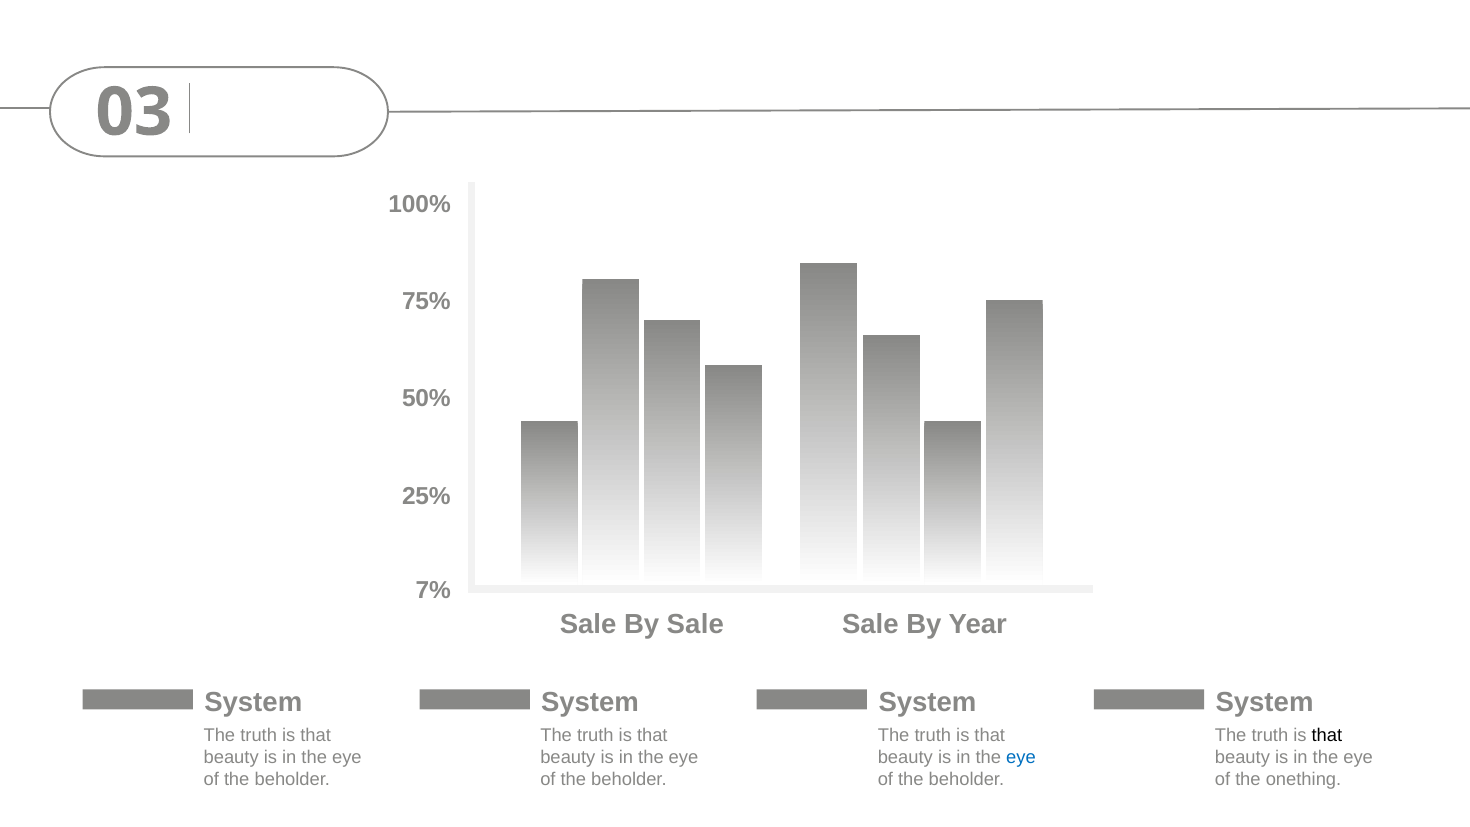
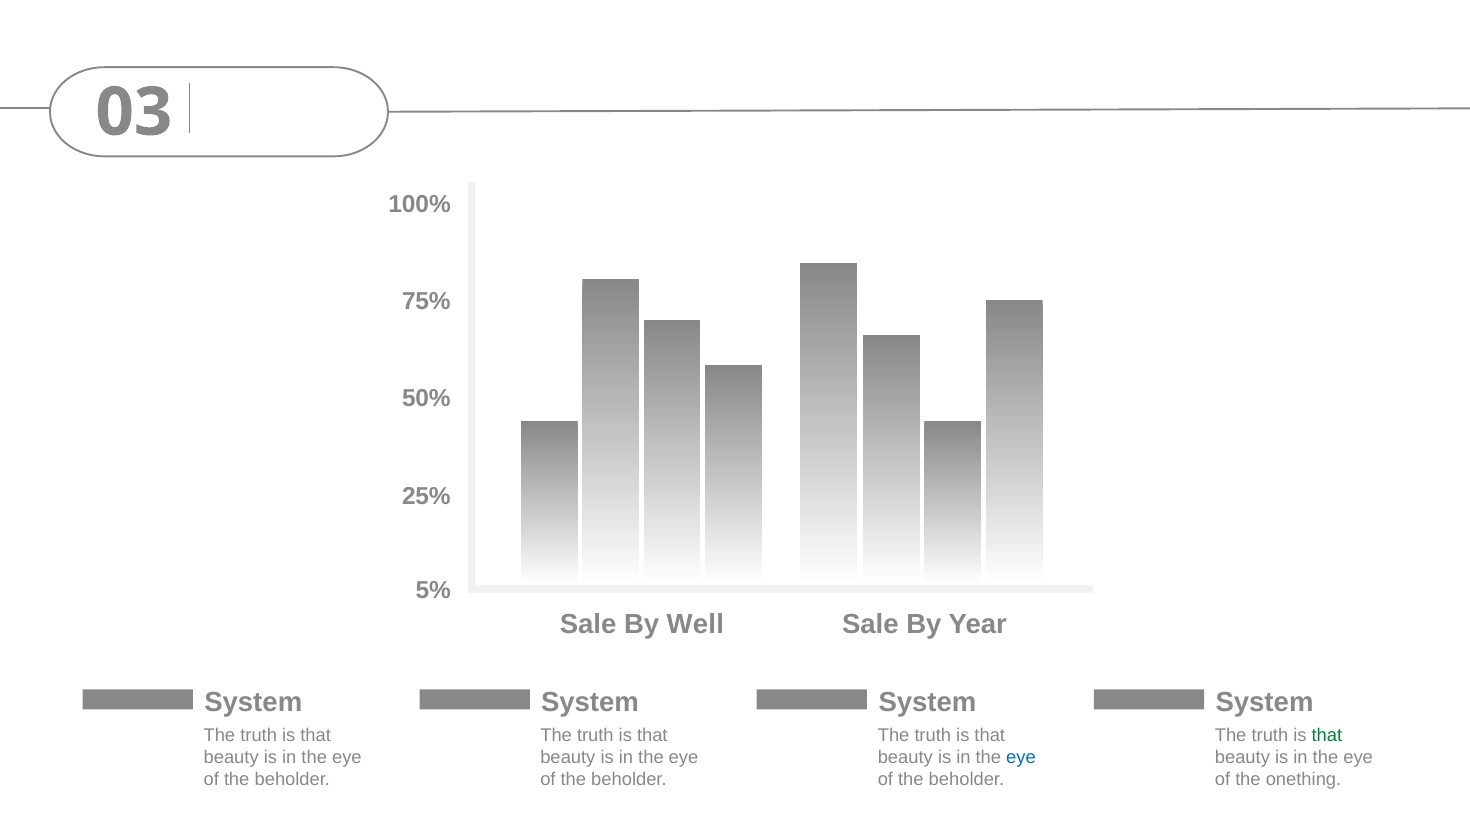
7%: 7% -> 5%
By Sale: Sale -> Well
that at (1327, 735) colour: black -> green
